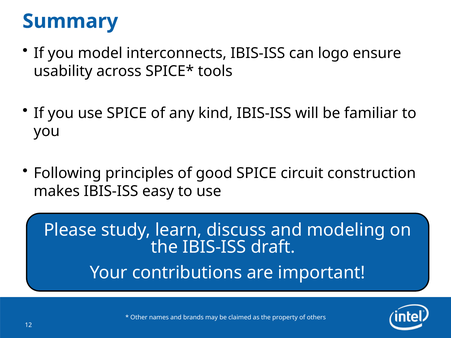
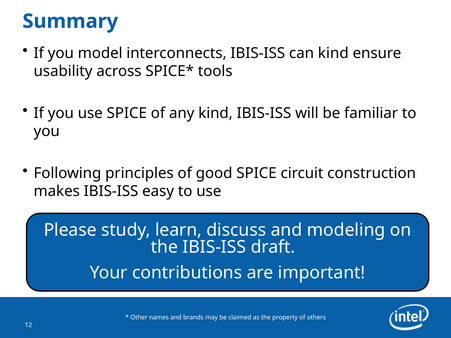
can logo: logo -> kind
